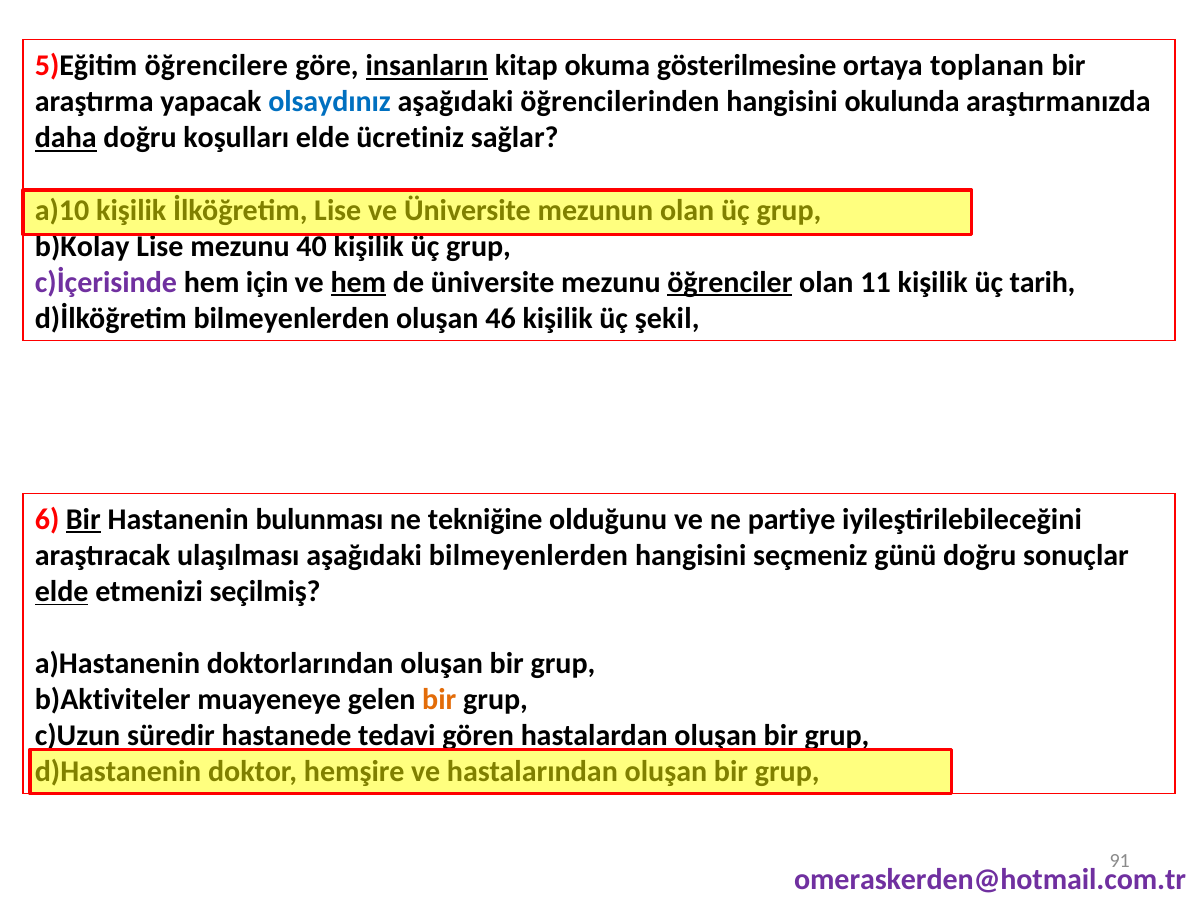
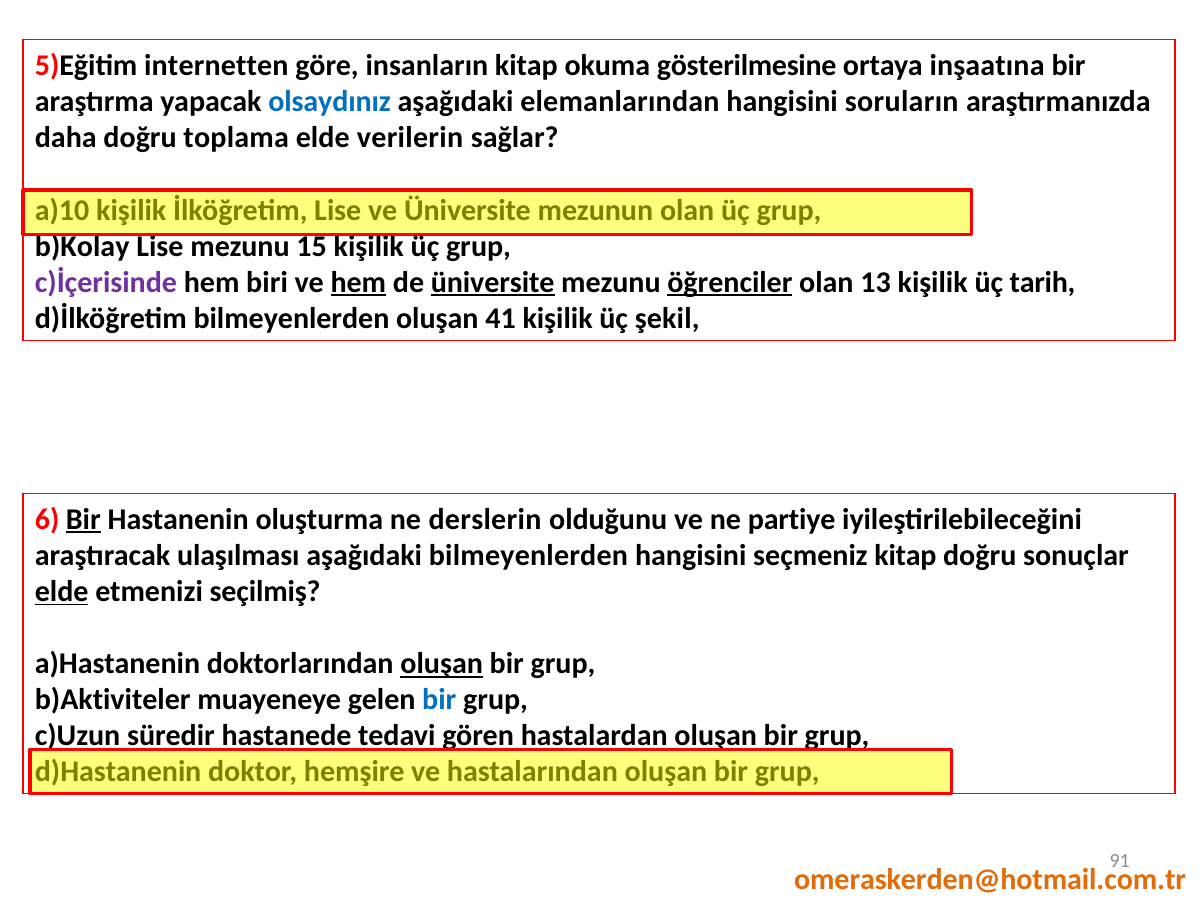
öğrencilere: öğrencilere -> internetten
insanların underline: present -> none
toplanan: toplanan -> inşaatına
öğrencilerinden: öğrencilerinden -> elemanlarından
okulunda: okulunda -> soruların
daha underline: present -> none
koşulları: koşulları -> toplama
ücretiniz: ücretiniz -> verilerin
40: 40 -> 15
için: için -> biri
üniversite at (493, 282) underline: none -> present
11: 11 -> 13
46: 46 -> 41
bulunması: bulunması -> oluşturma
tekniğine: tekniğine -> derslerin
seçmeniz günü: günü -> kitap
oluşan at (442, 663) underline: none -> present
bir at (439, 699) colour: orange -> blue
omeraskerden@hotmail.com.tr colour: purple -> orange
